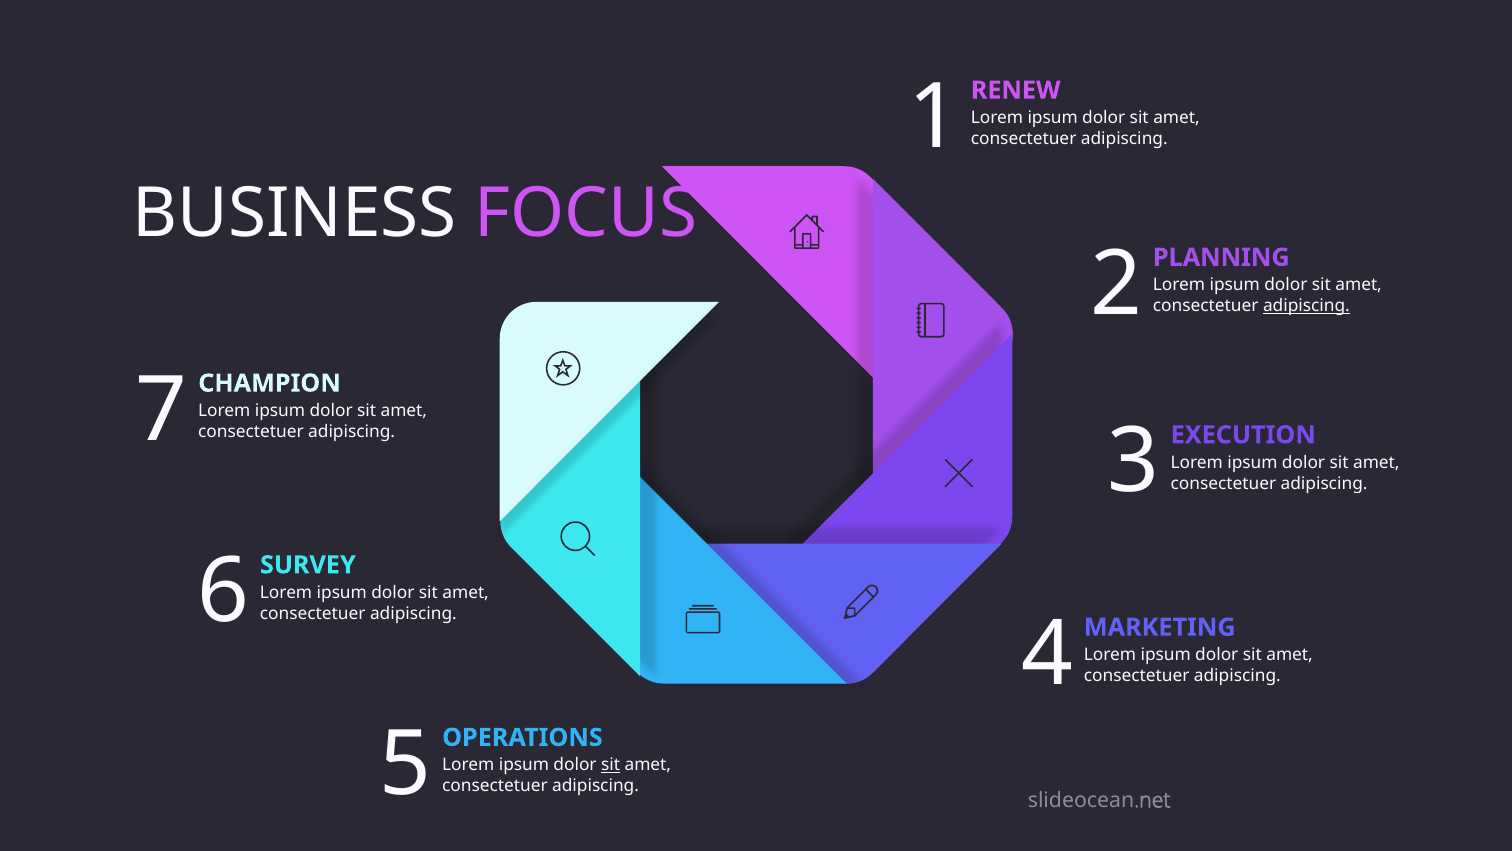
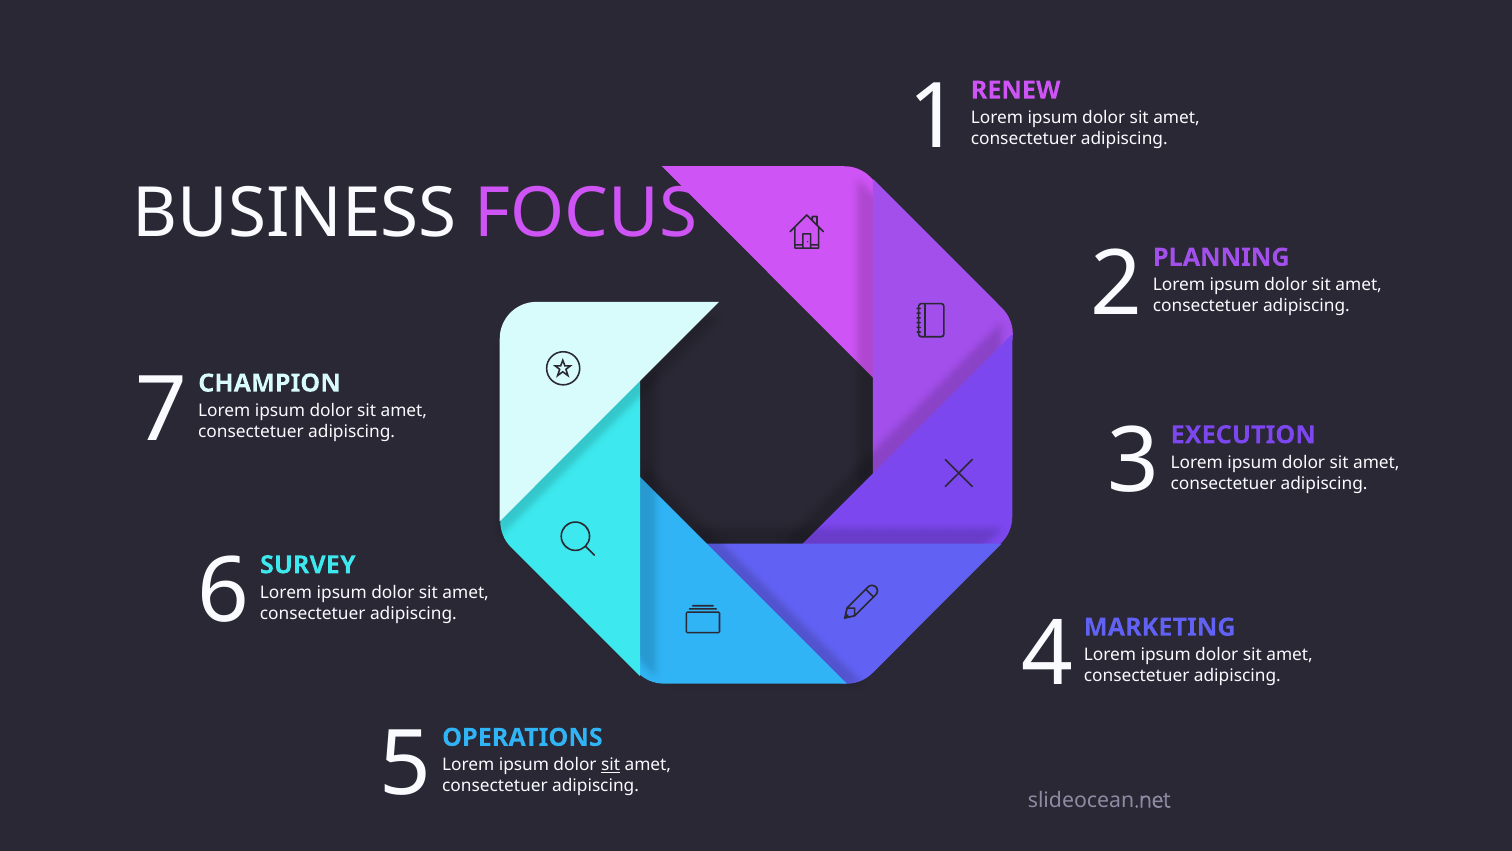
adipiscing at (1306, 306) underline: present -> none
